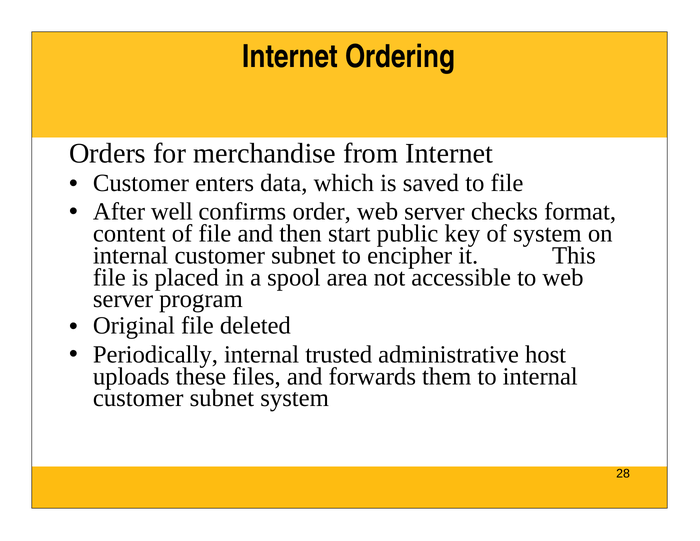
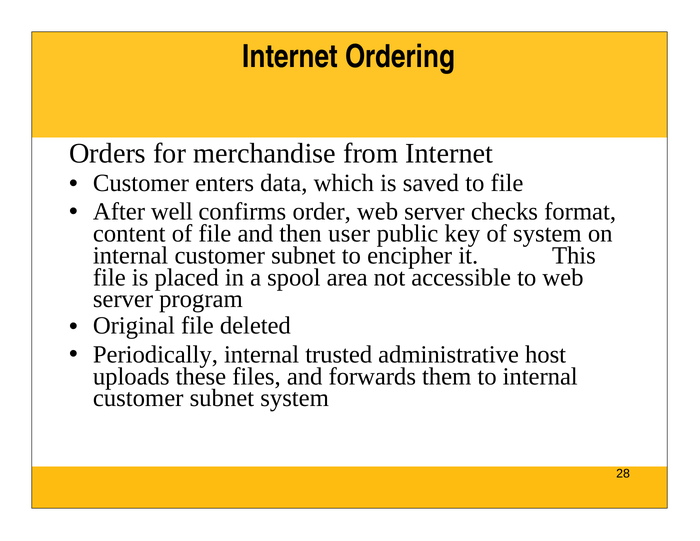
start: start -> user
